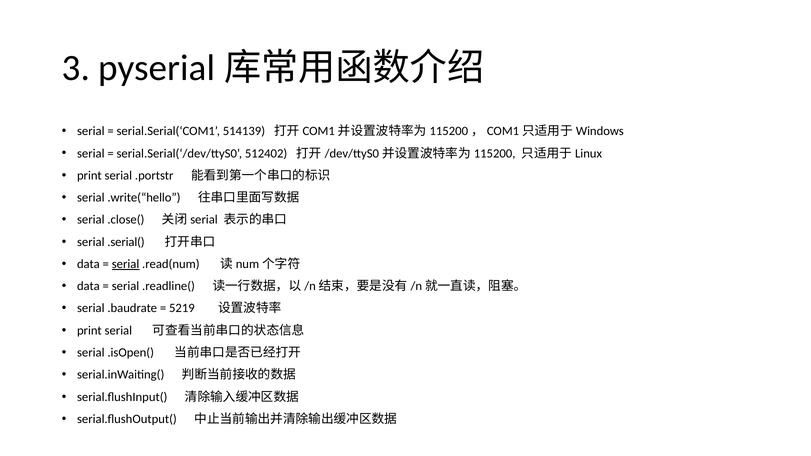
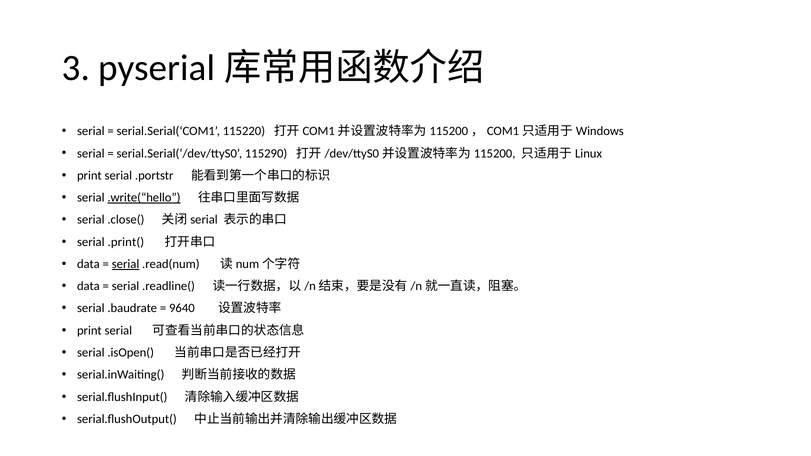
514139: 514139 -> 115220
512402: 512402 -> 115290
.write(“hello underline: none -> present
.serial(: .serial( -> .print(
5219: 5219 -> 9640
